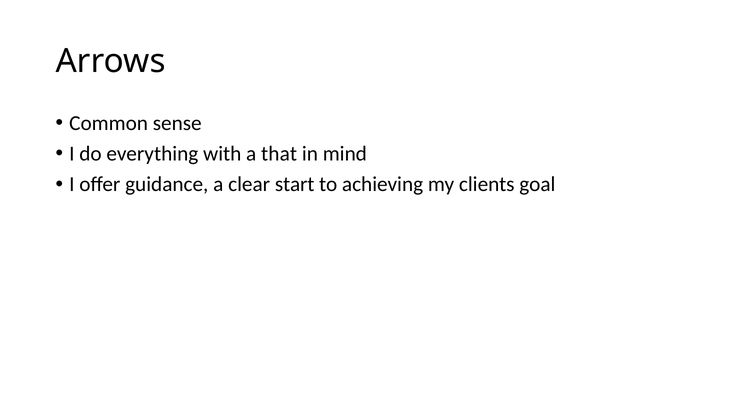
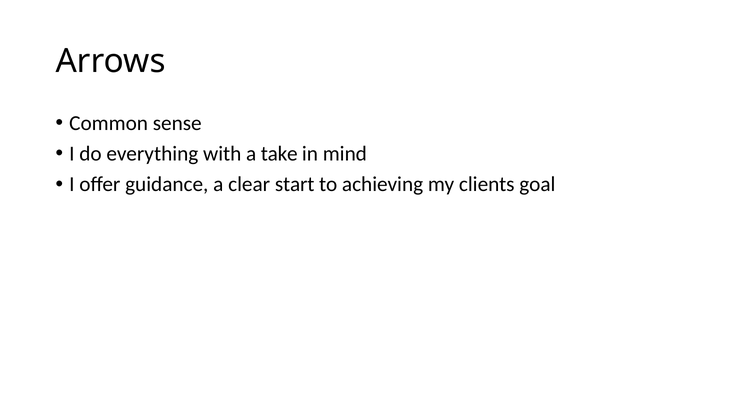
that: that -> take
